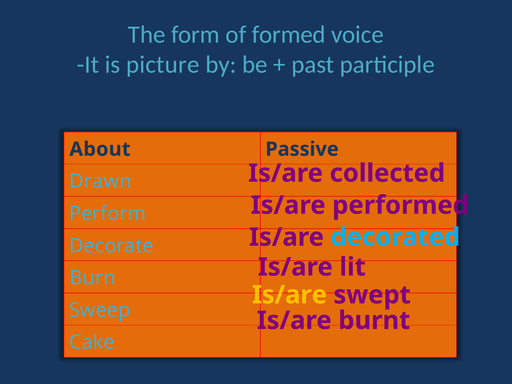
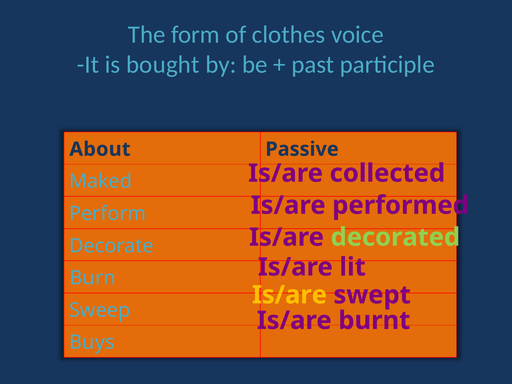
formed: formed -> clothes
picture: picture -> bought
Drawn: Drawn -> Maked
decorated colour: light blue -> light green
Cake: Cake -> Buys
